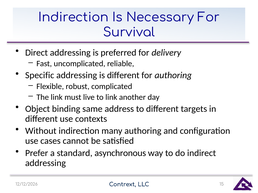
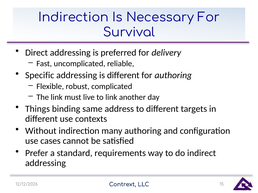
Object: Object -> Things
asynchronous: asynchronous -> requirements
